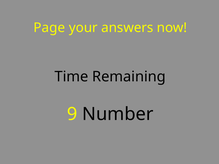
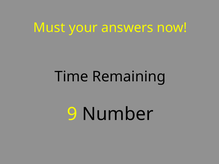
Page: Page -> Must
